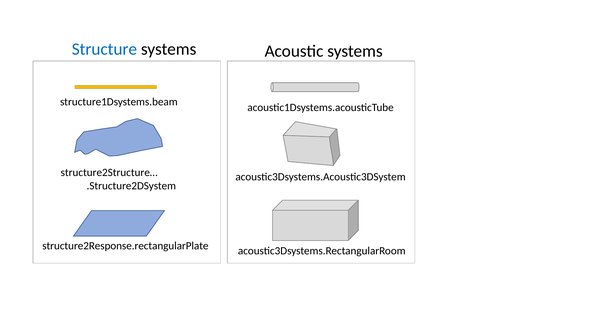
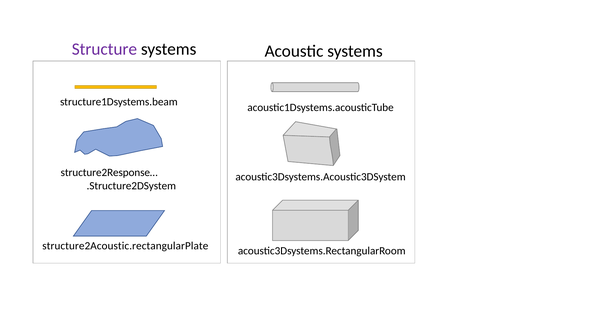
Structure colour: blue -> purple
structure2Structure…: structure2Structure… -> structure2Response…
structure2Response.rectangularPlate: structure2Response.rectangularPlate -> structure2Acoustic.rectangularPlate
